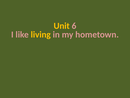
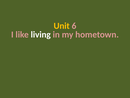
living colour: yellow -> white
